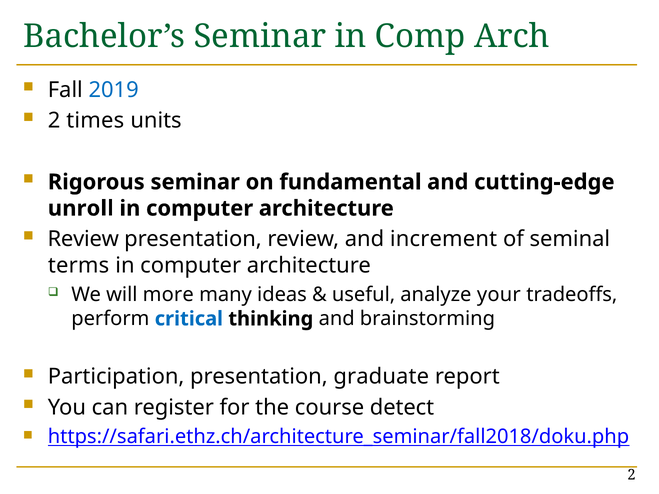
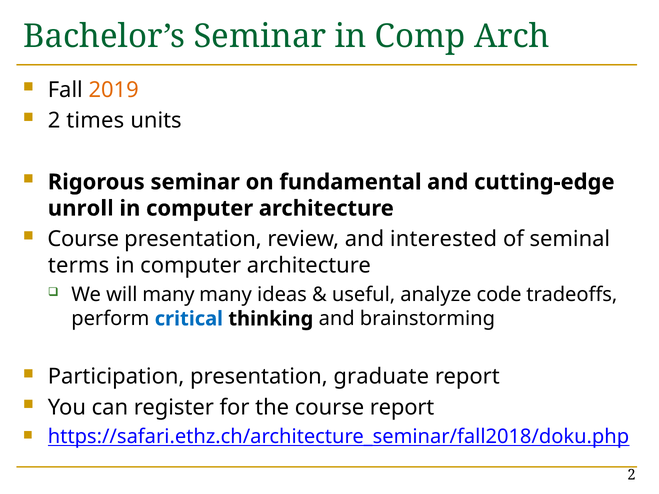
2019 colour: blue -> orange
Review at (83, 239): Review -> Course
increment: increment -> interested
will more: more -> many
your: your -> code
course detect: detect -> report
